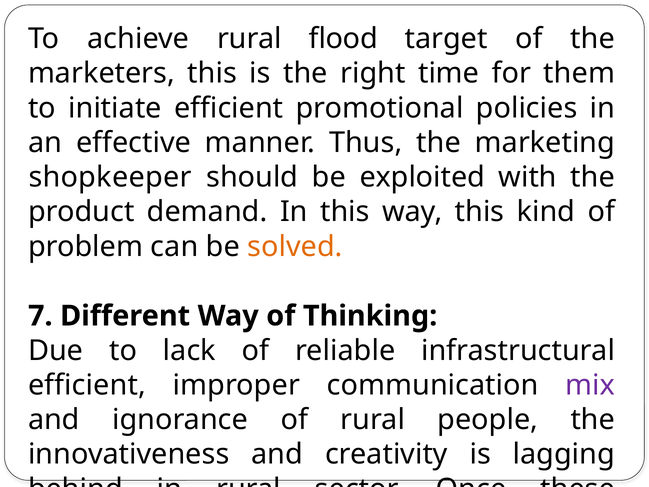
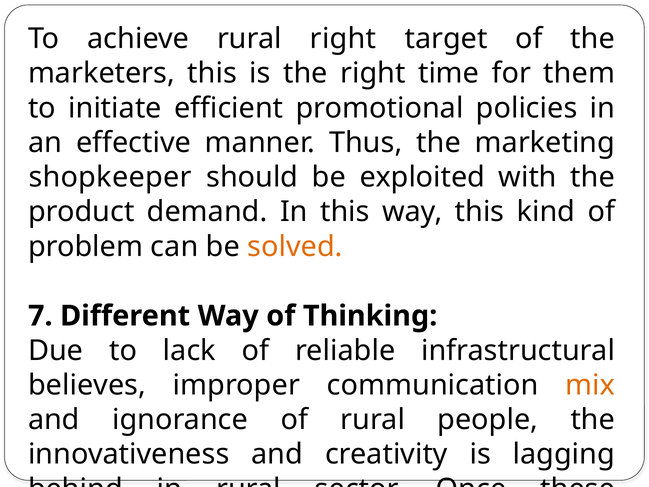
rural flood: flood -> right
efficient at (87, 385): efficient -> believes
mix colour: purple -> orange
